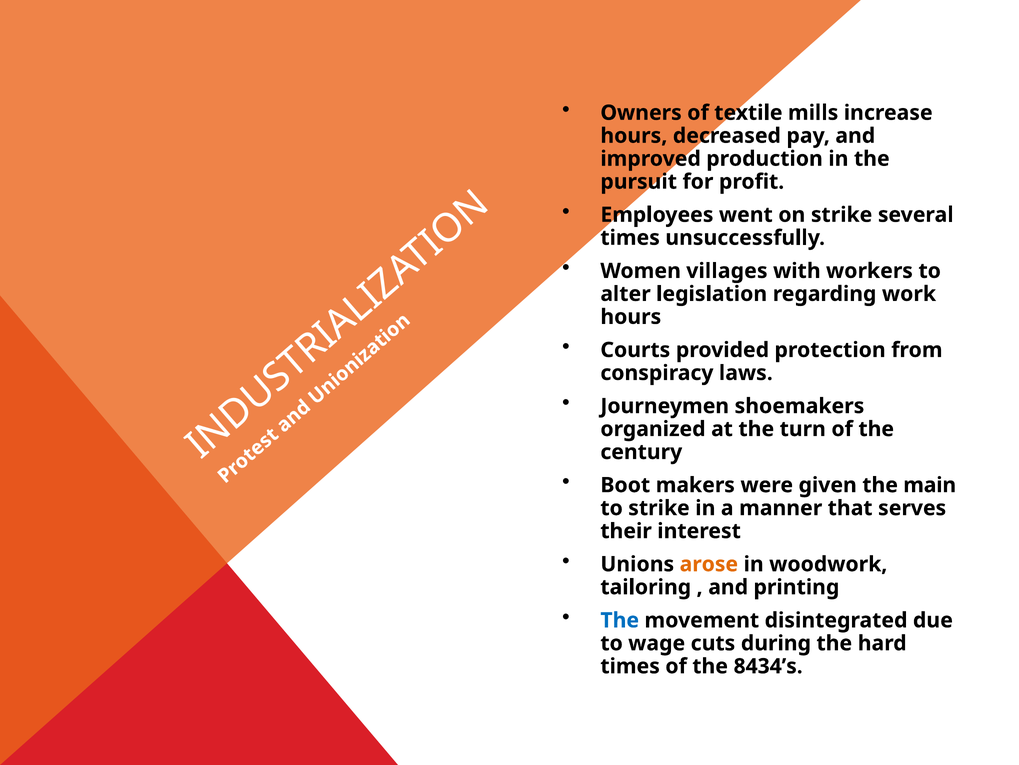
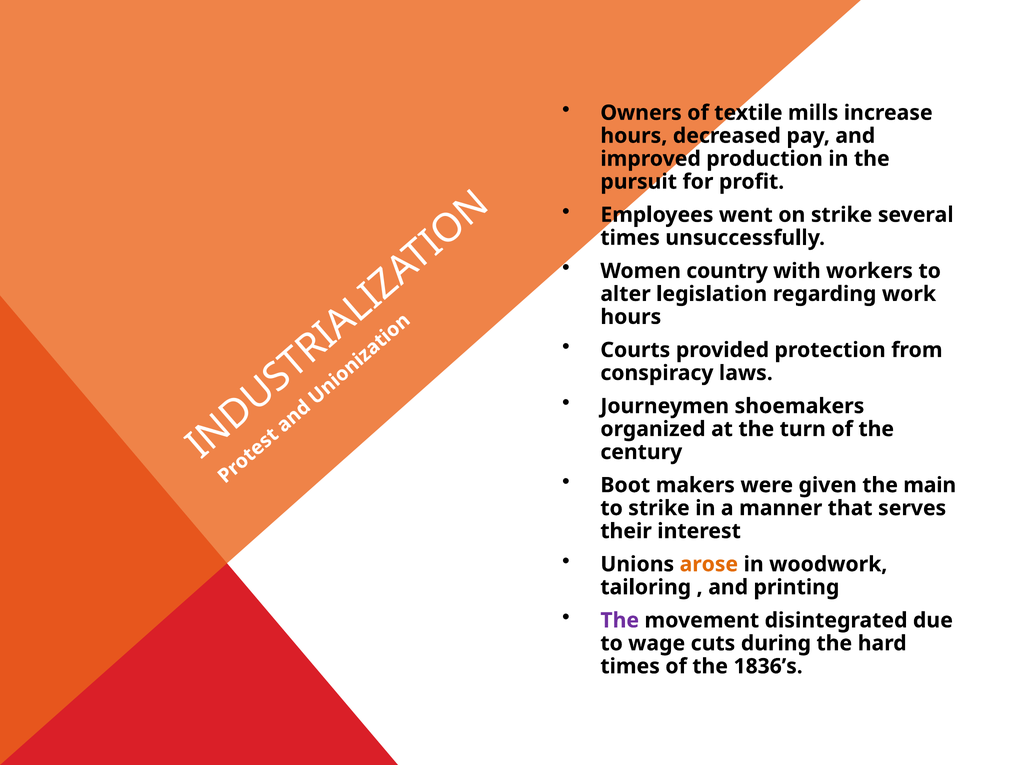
villages: villages -> country
The at (620, 620) colour: blue -> purple
8434’s: 8434’s -> 1836’s
